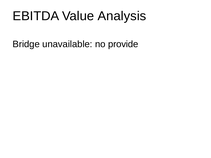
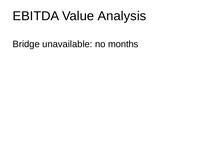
provide: provide -> months
